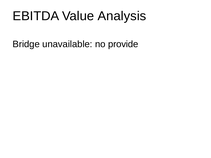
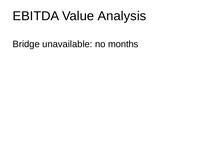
provide: provide -> months
